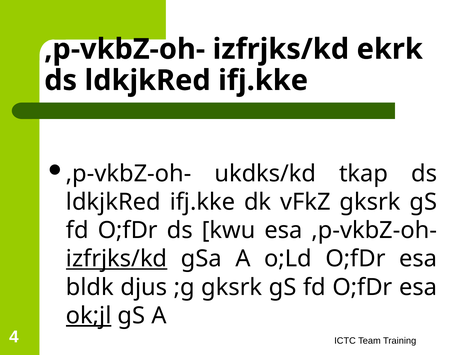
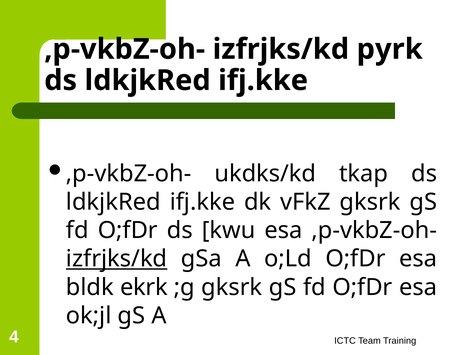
ekrk: ekrk -> pyrk
djus: djus -> ekrk
ok;jl underline: present -> none
